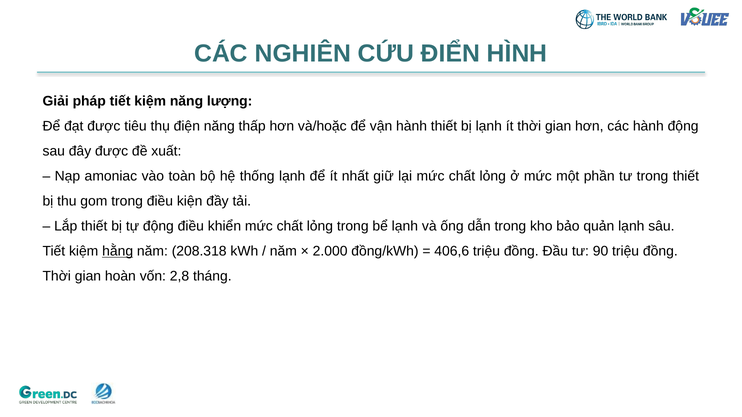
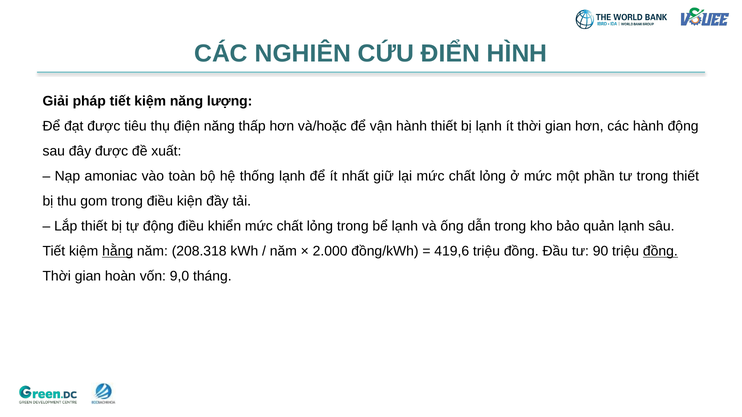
406,6: 406,6 -> 419,6
đồng at (660, 252) underline: none -> present
2,8: 2,8 -> 9,0
